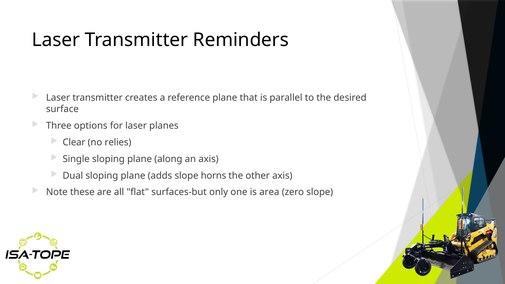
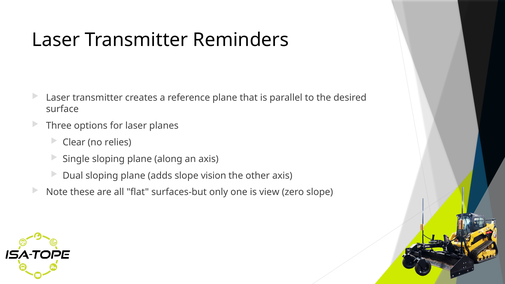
horns: horns -> vision
area: area -> view
